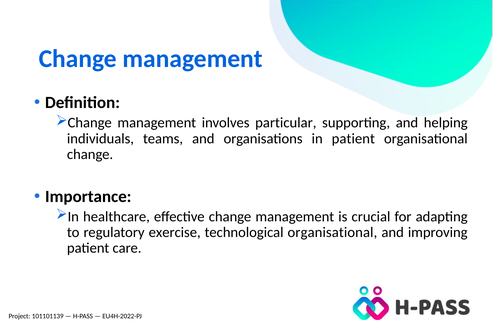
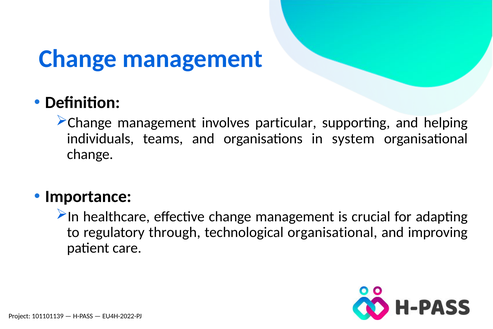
in patient: patient -> system
exercise: exercise -> through
